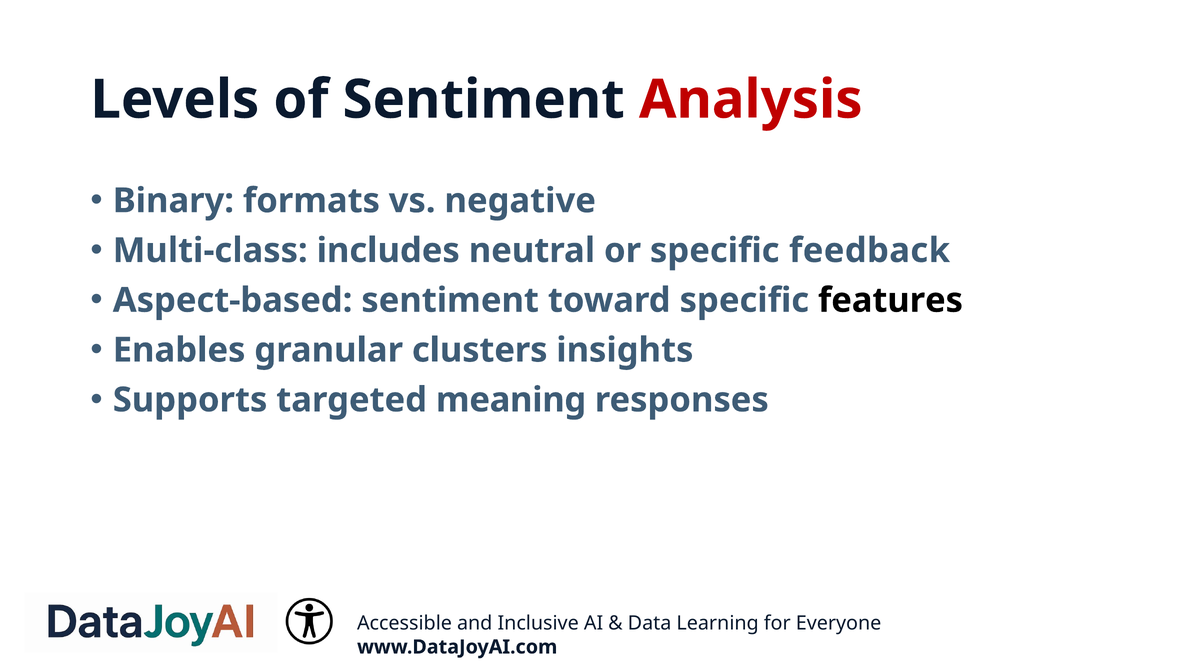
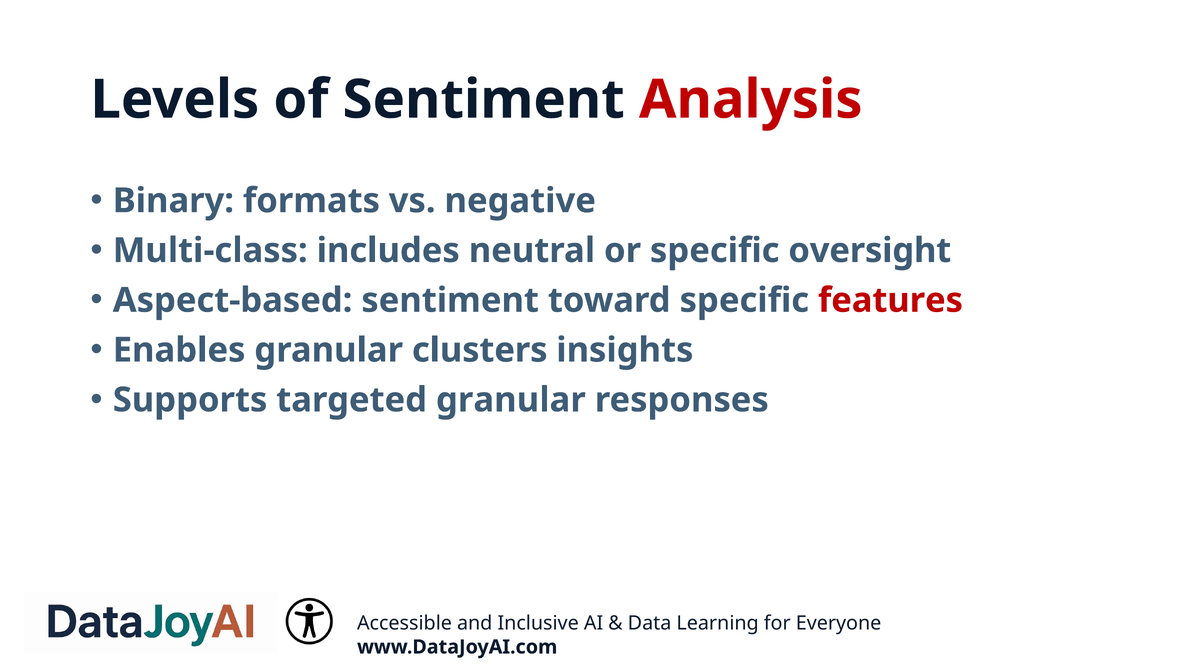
feedback: feedback -> oversight
features colour: black -> red
targeted meaning: meaning -> granular
